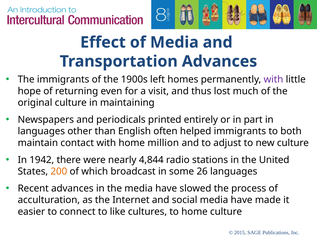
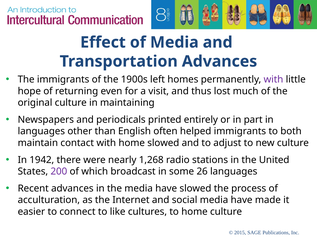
home million: million -> slowed
4,844: 4,844 -> 1,268
200 colour: orange -> purple
